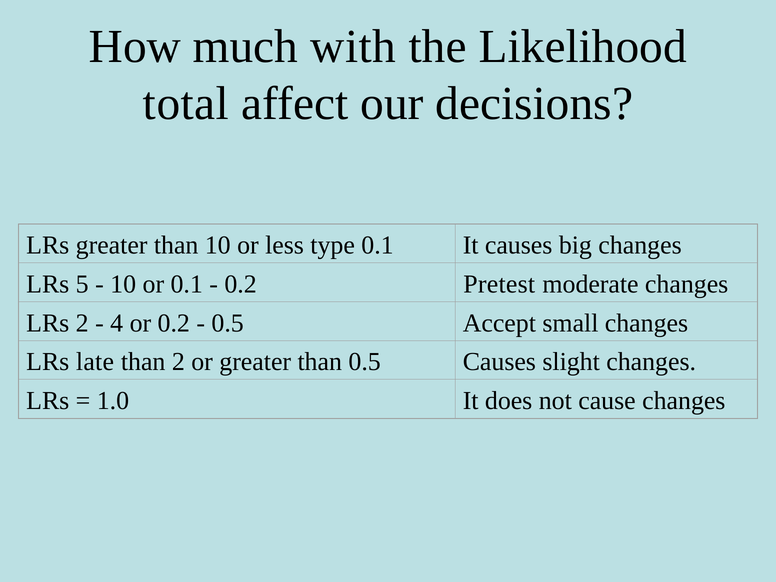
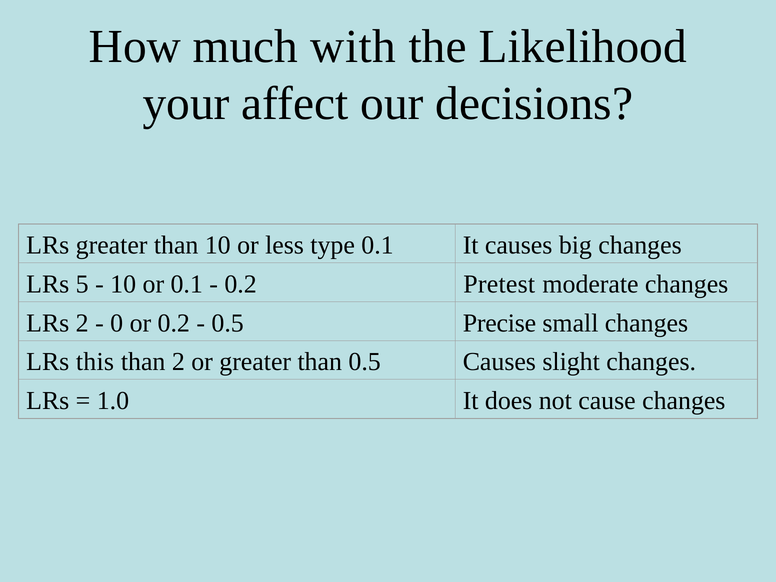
total: total -> your
4: 4 -> 0
Accept: Accept -> Precise
late: late -> this
